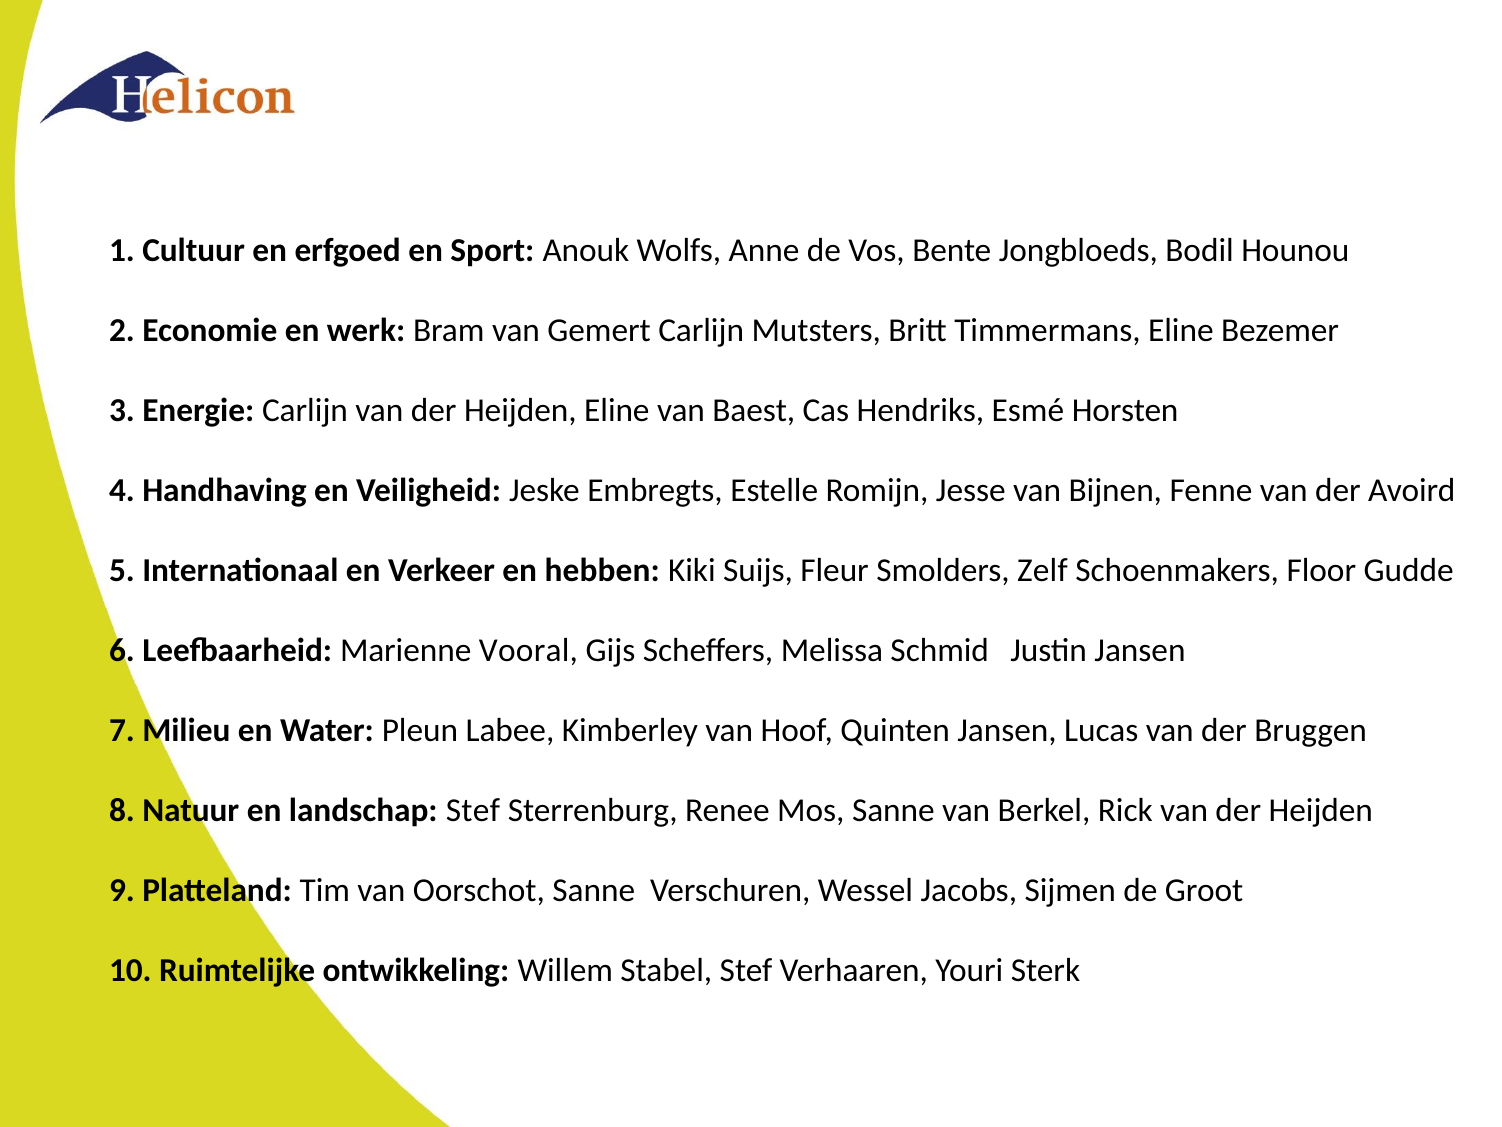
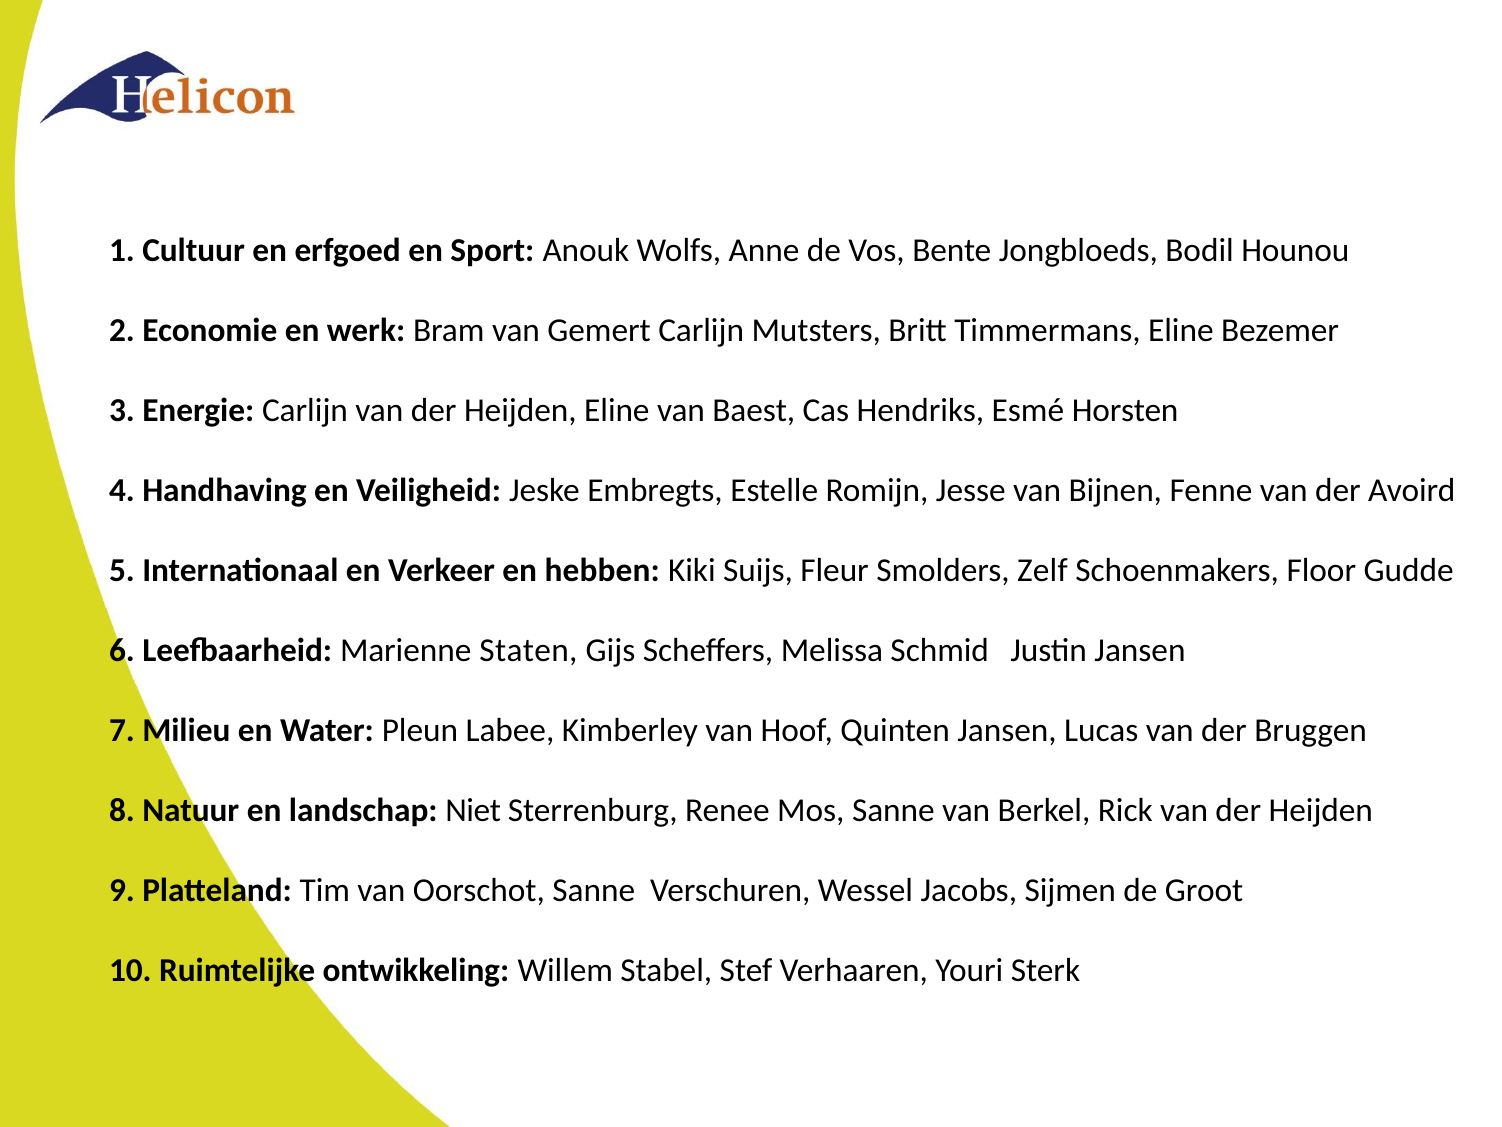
Vooral: Vooral -> Staten
landschap Stef: Stef -> Niet
